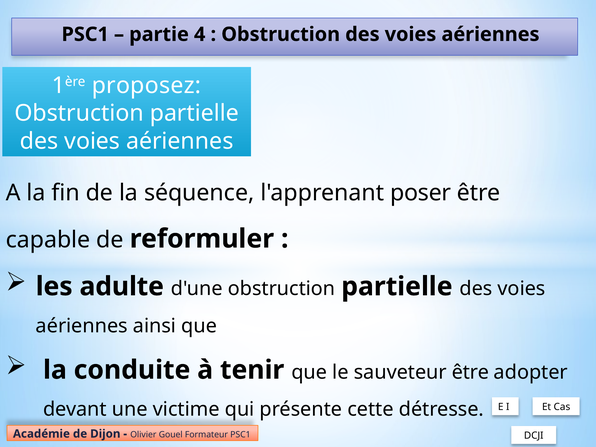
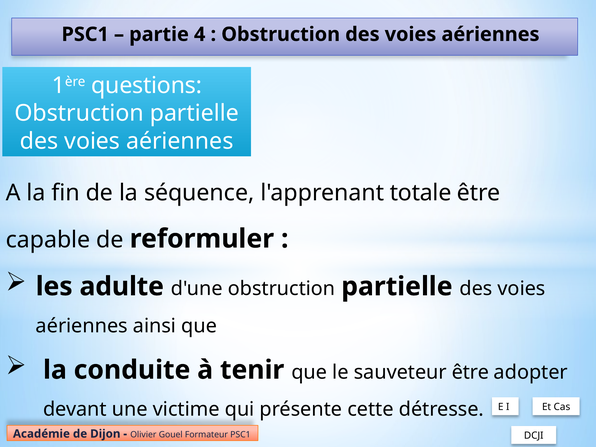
proposez: proposez -> questions
poser: poser -> totale
